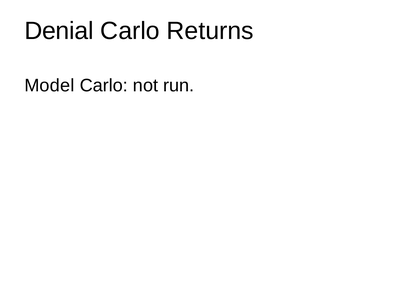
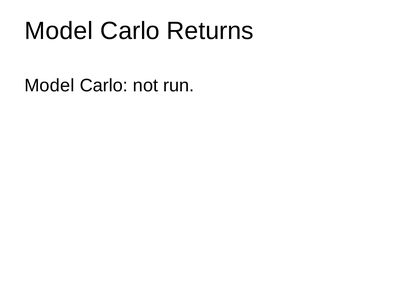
Denial at (59, 31): Denial -> Model
